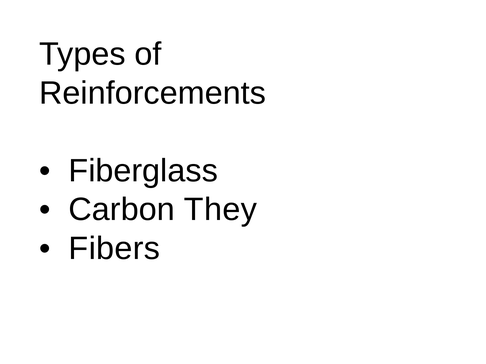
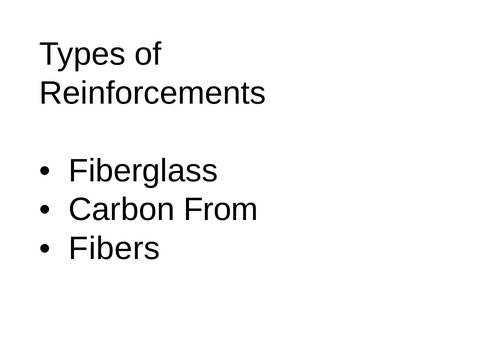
They: They -> From
